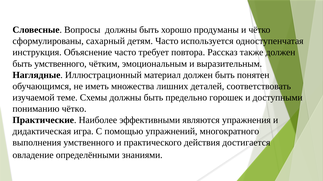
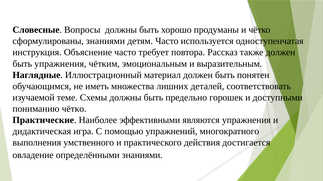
сформулированы сахарный: сахарный -> знаниями
быть умственного: умственного -> упражнения
